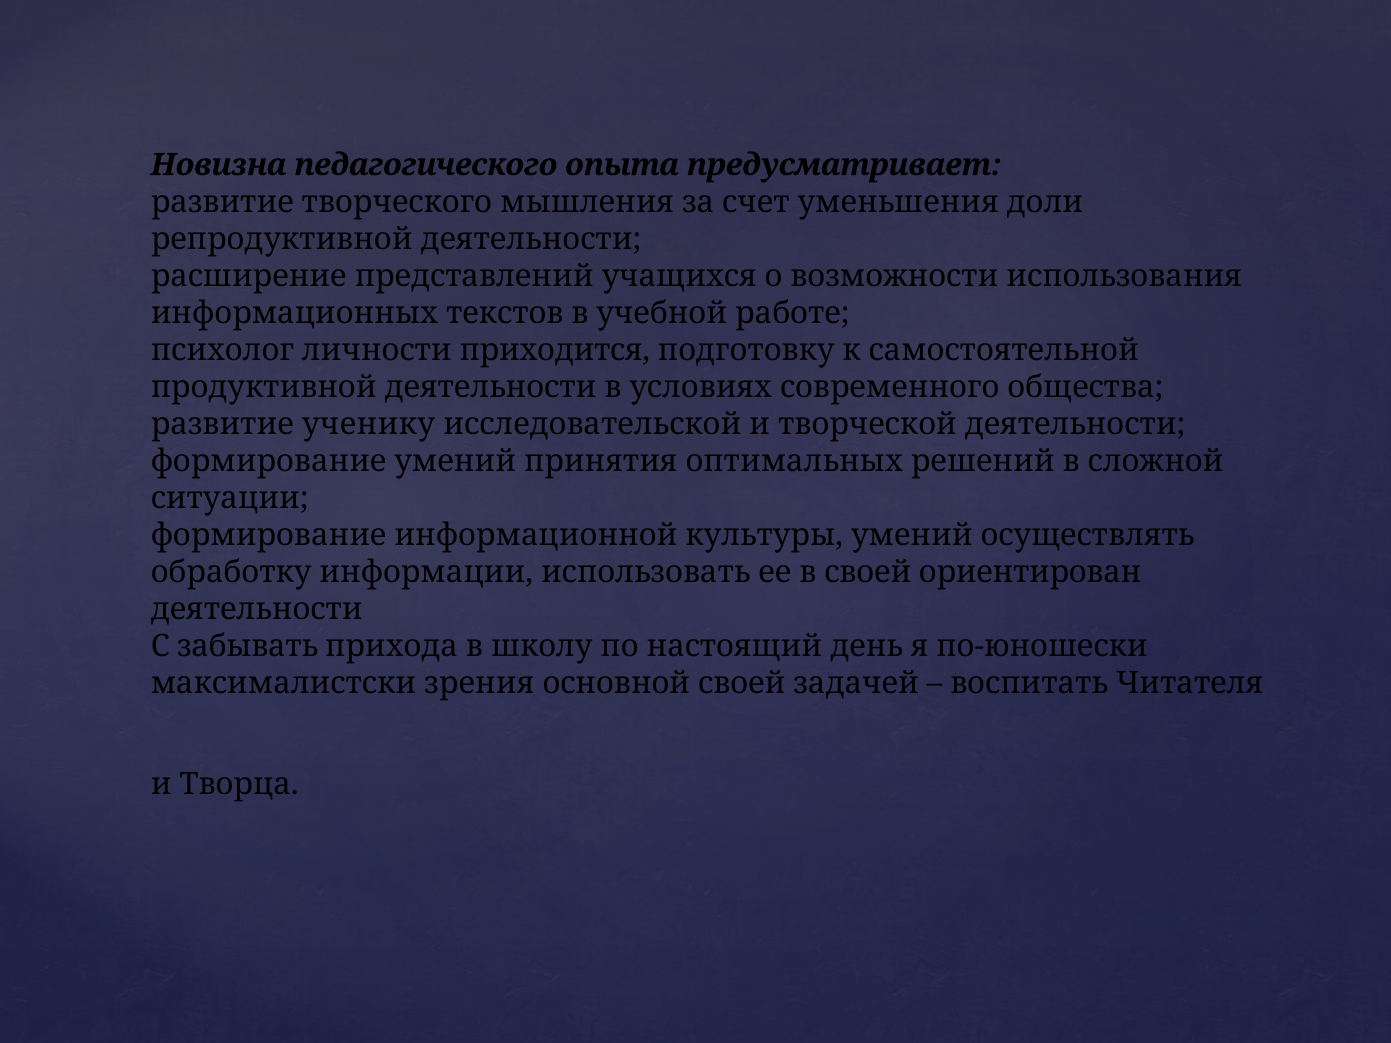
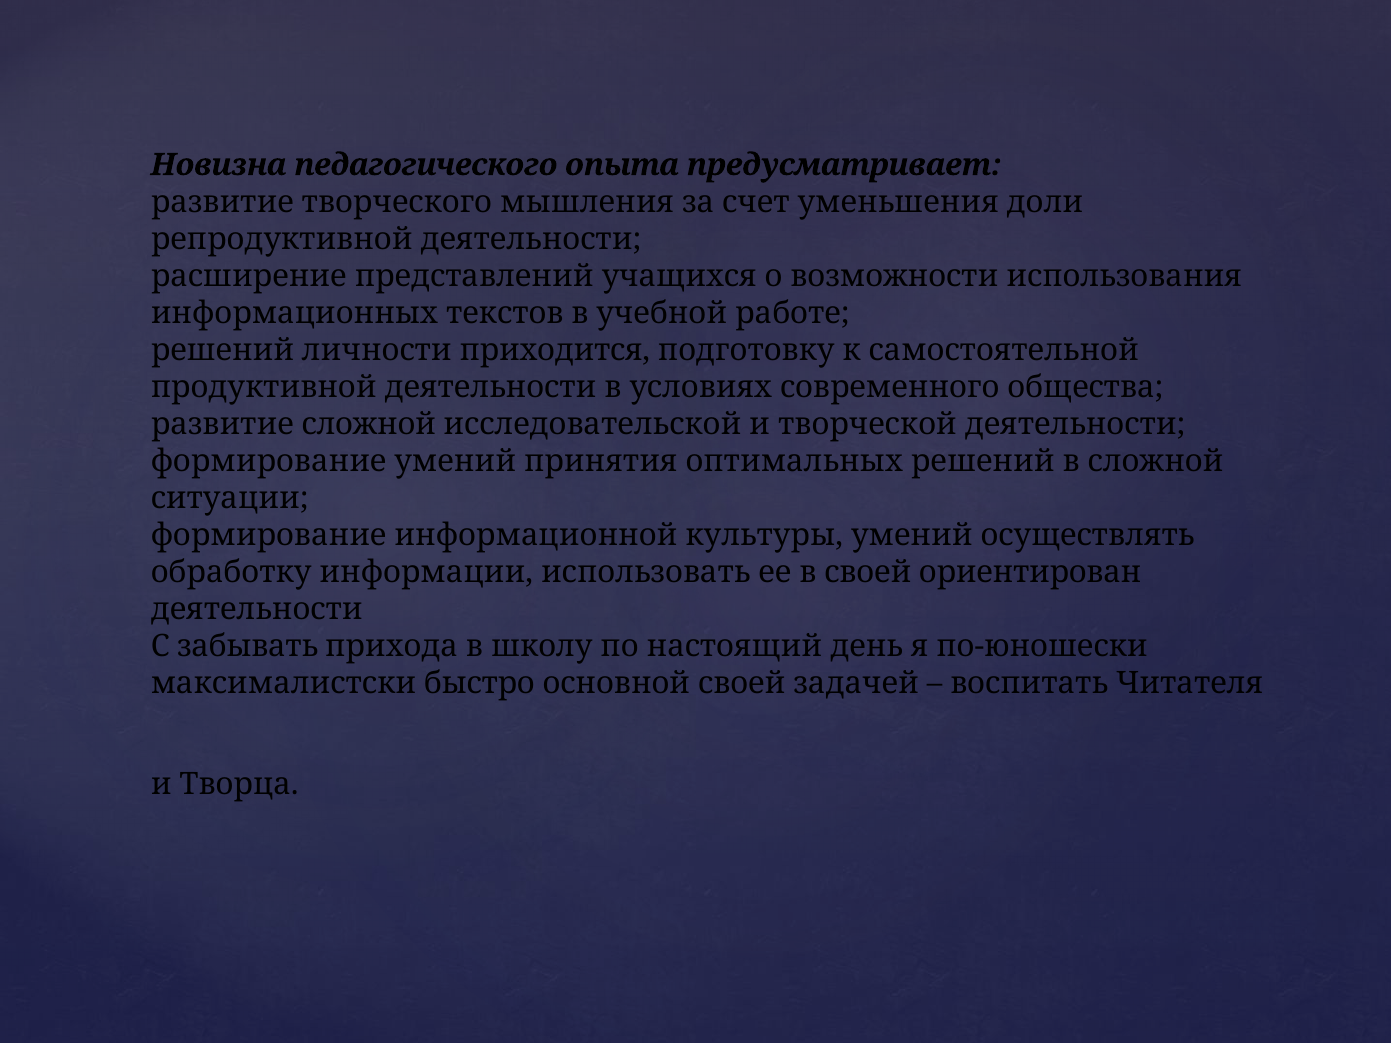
психолог at (222, 350): психолог -> решений
развитие ученику: ученику -> сложной
зрения: зрения -> быстро
